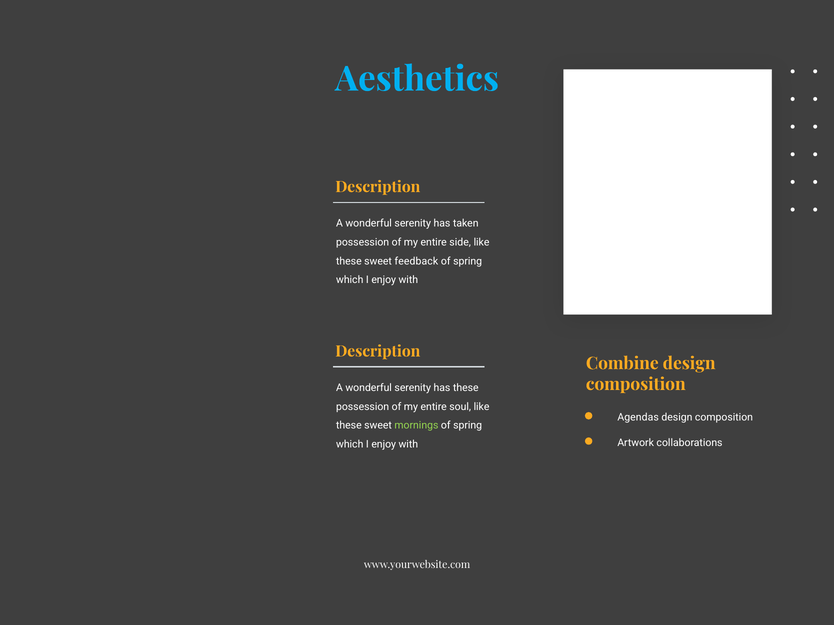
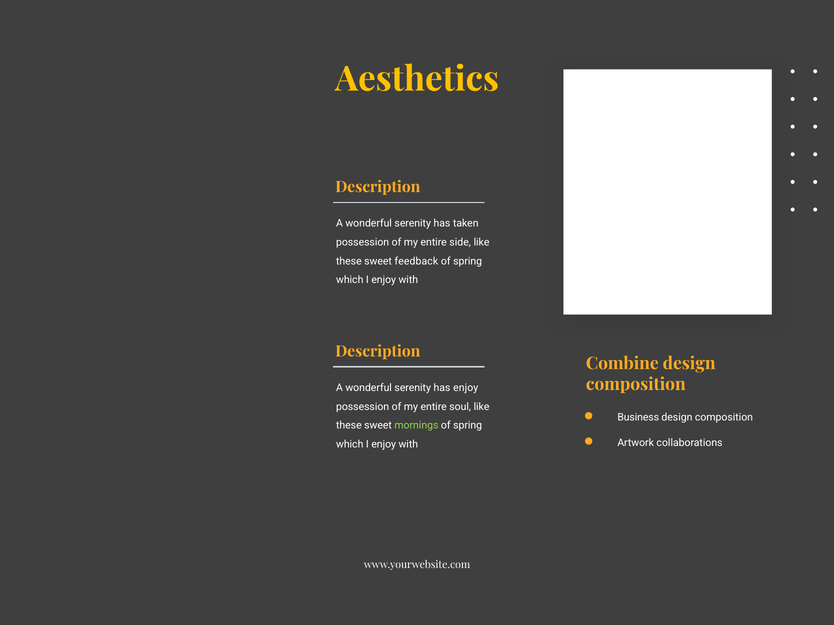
Aesthetics colour: light blue -> yellow
has these: these -> enjoy
Agendas: Agendas -> Business
